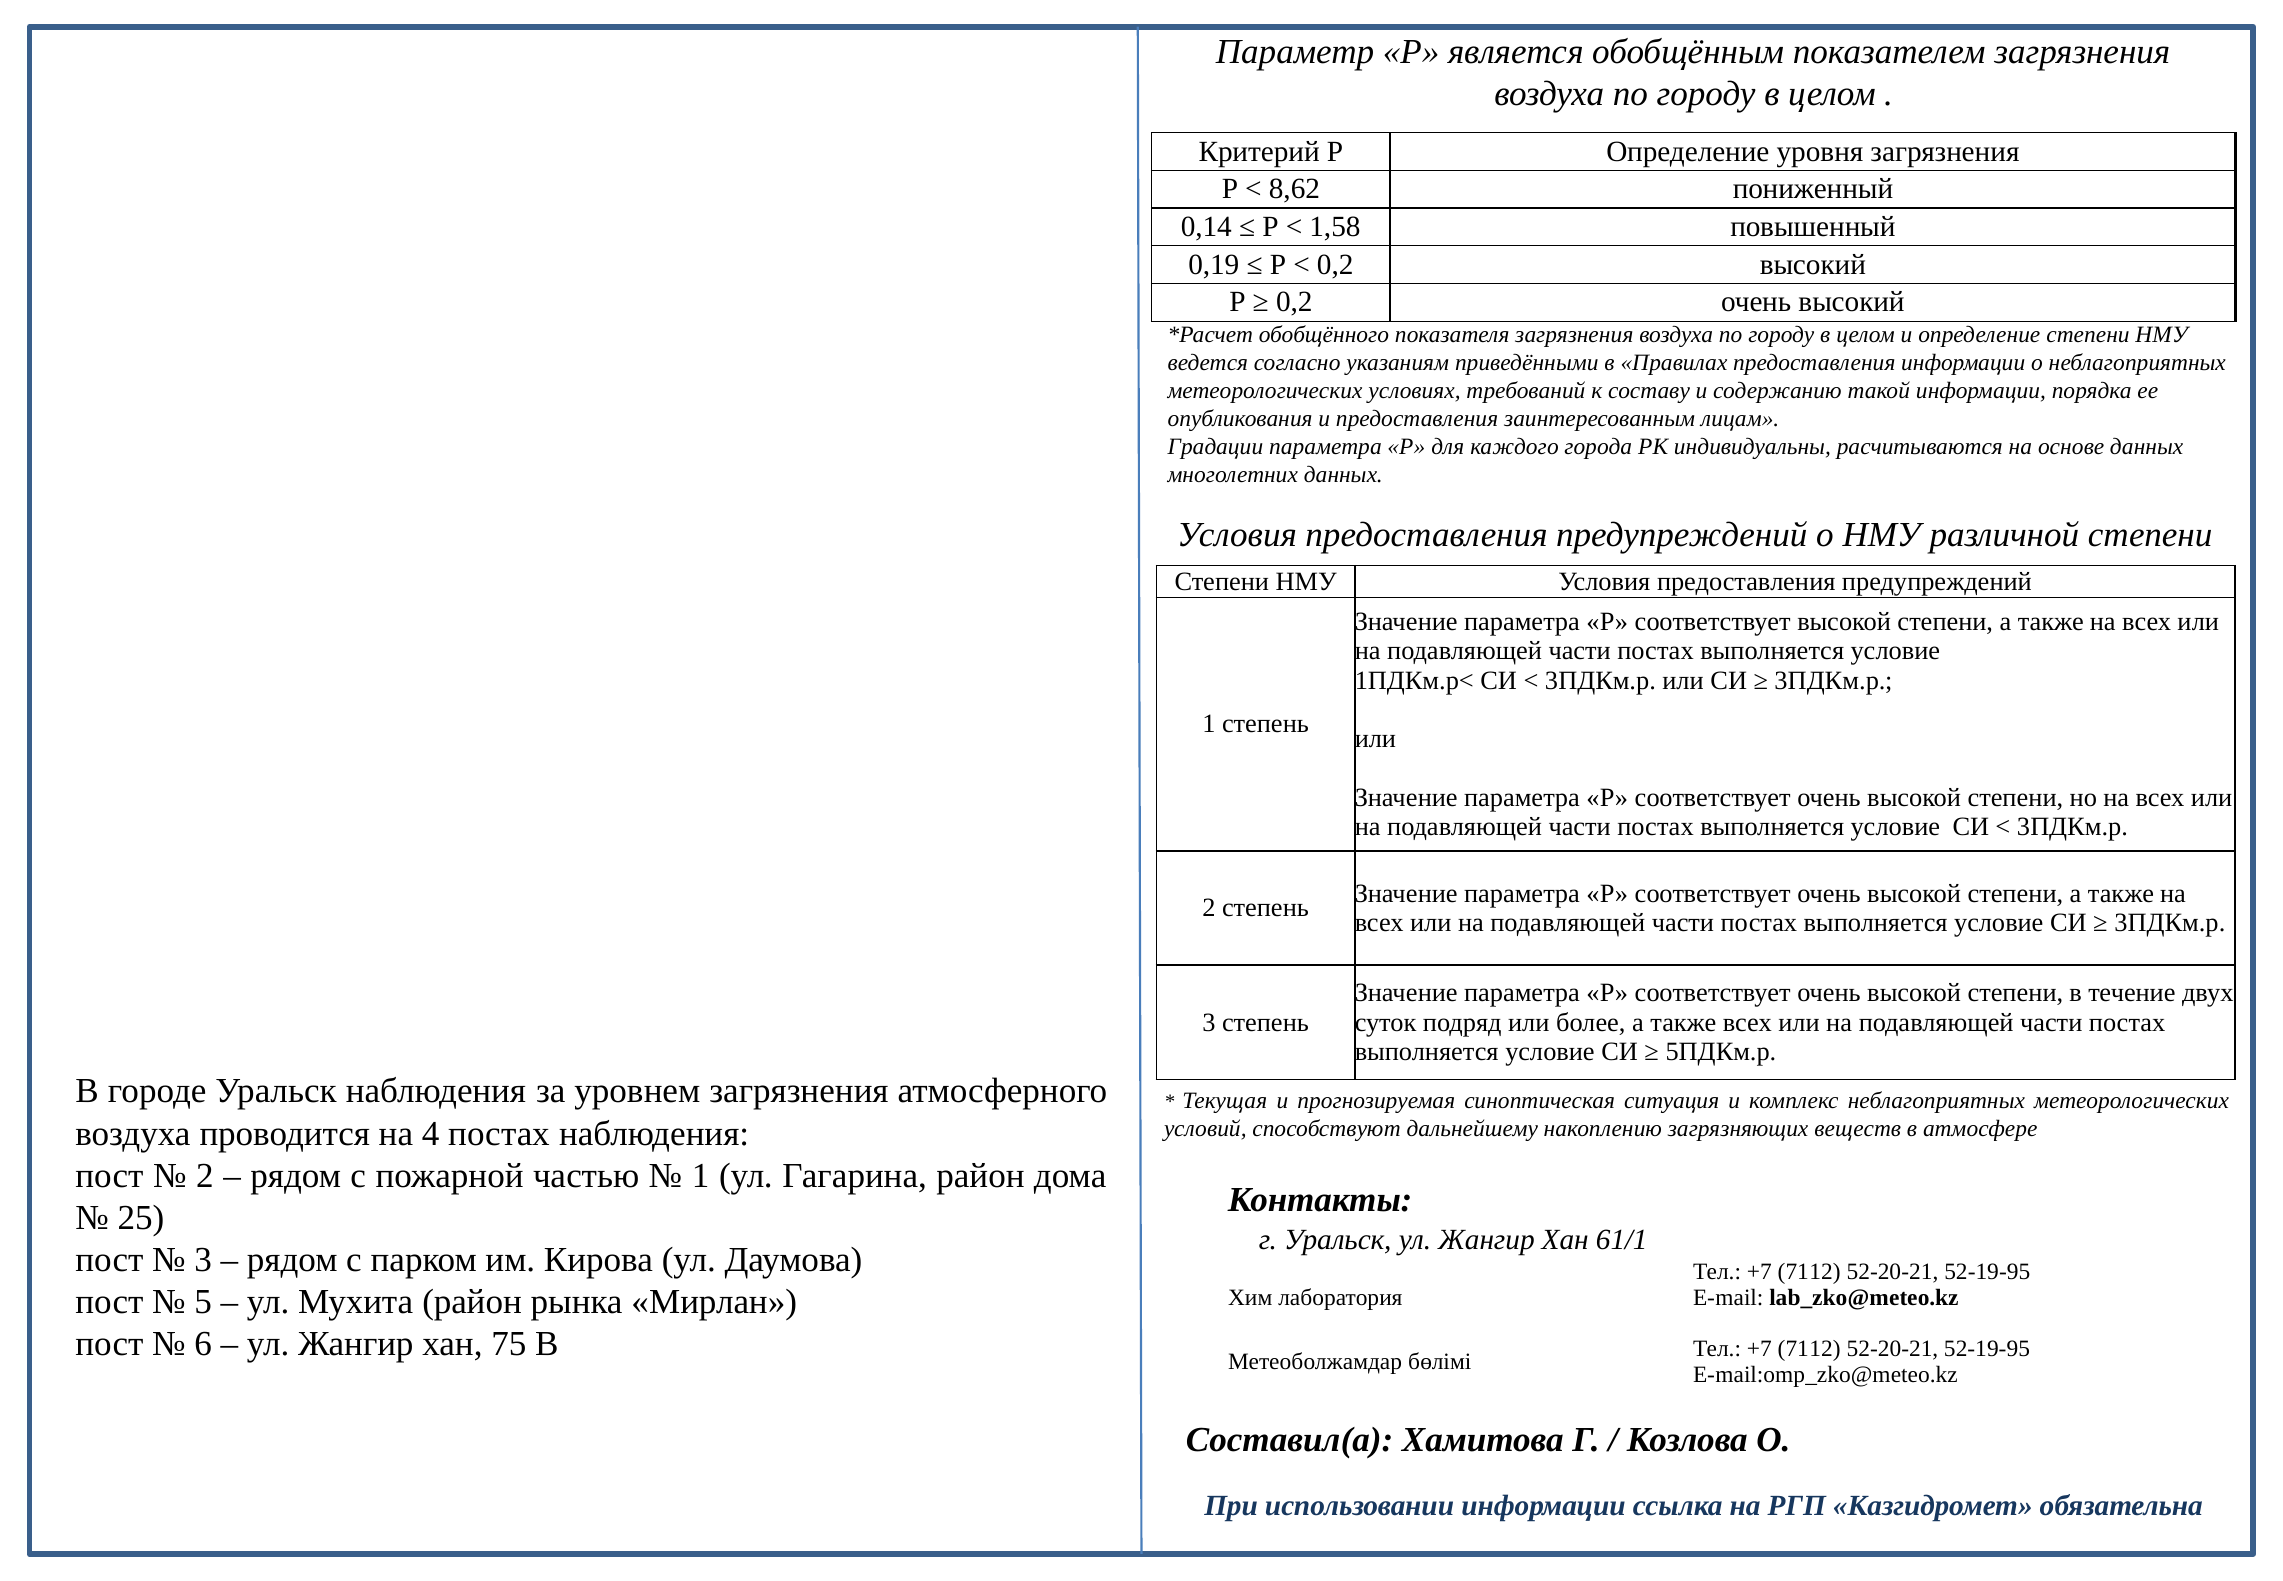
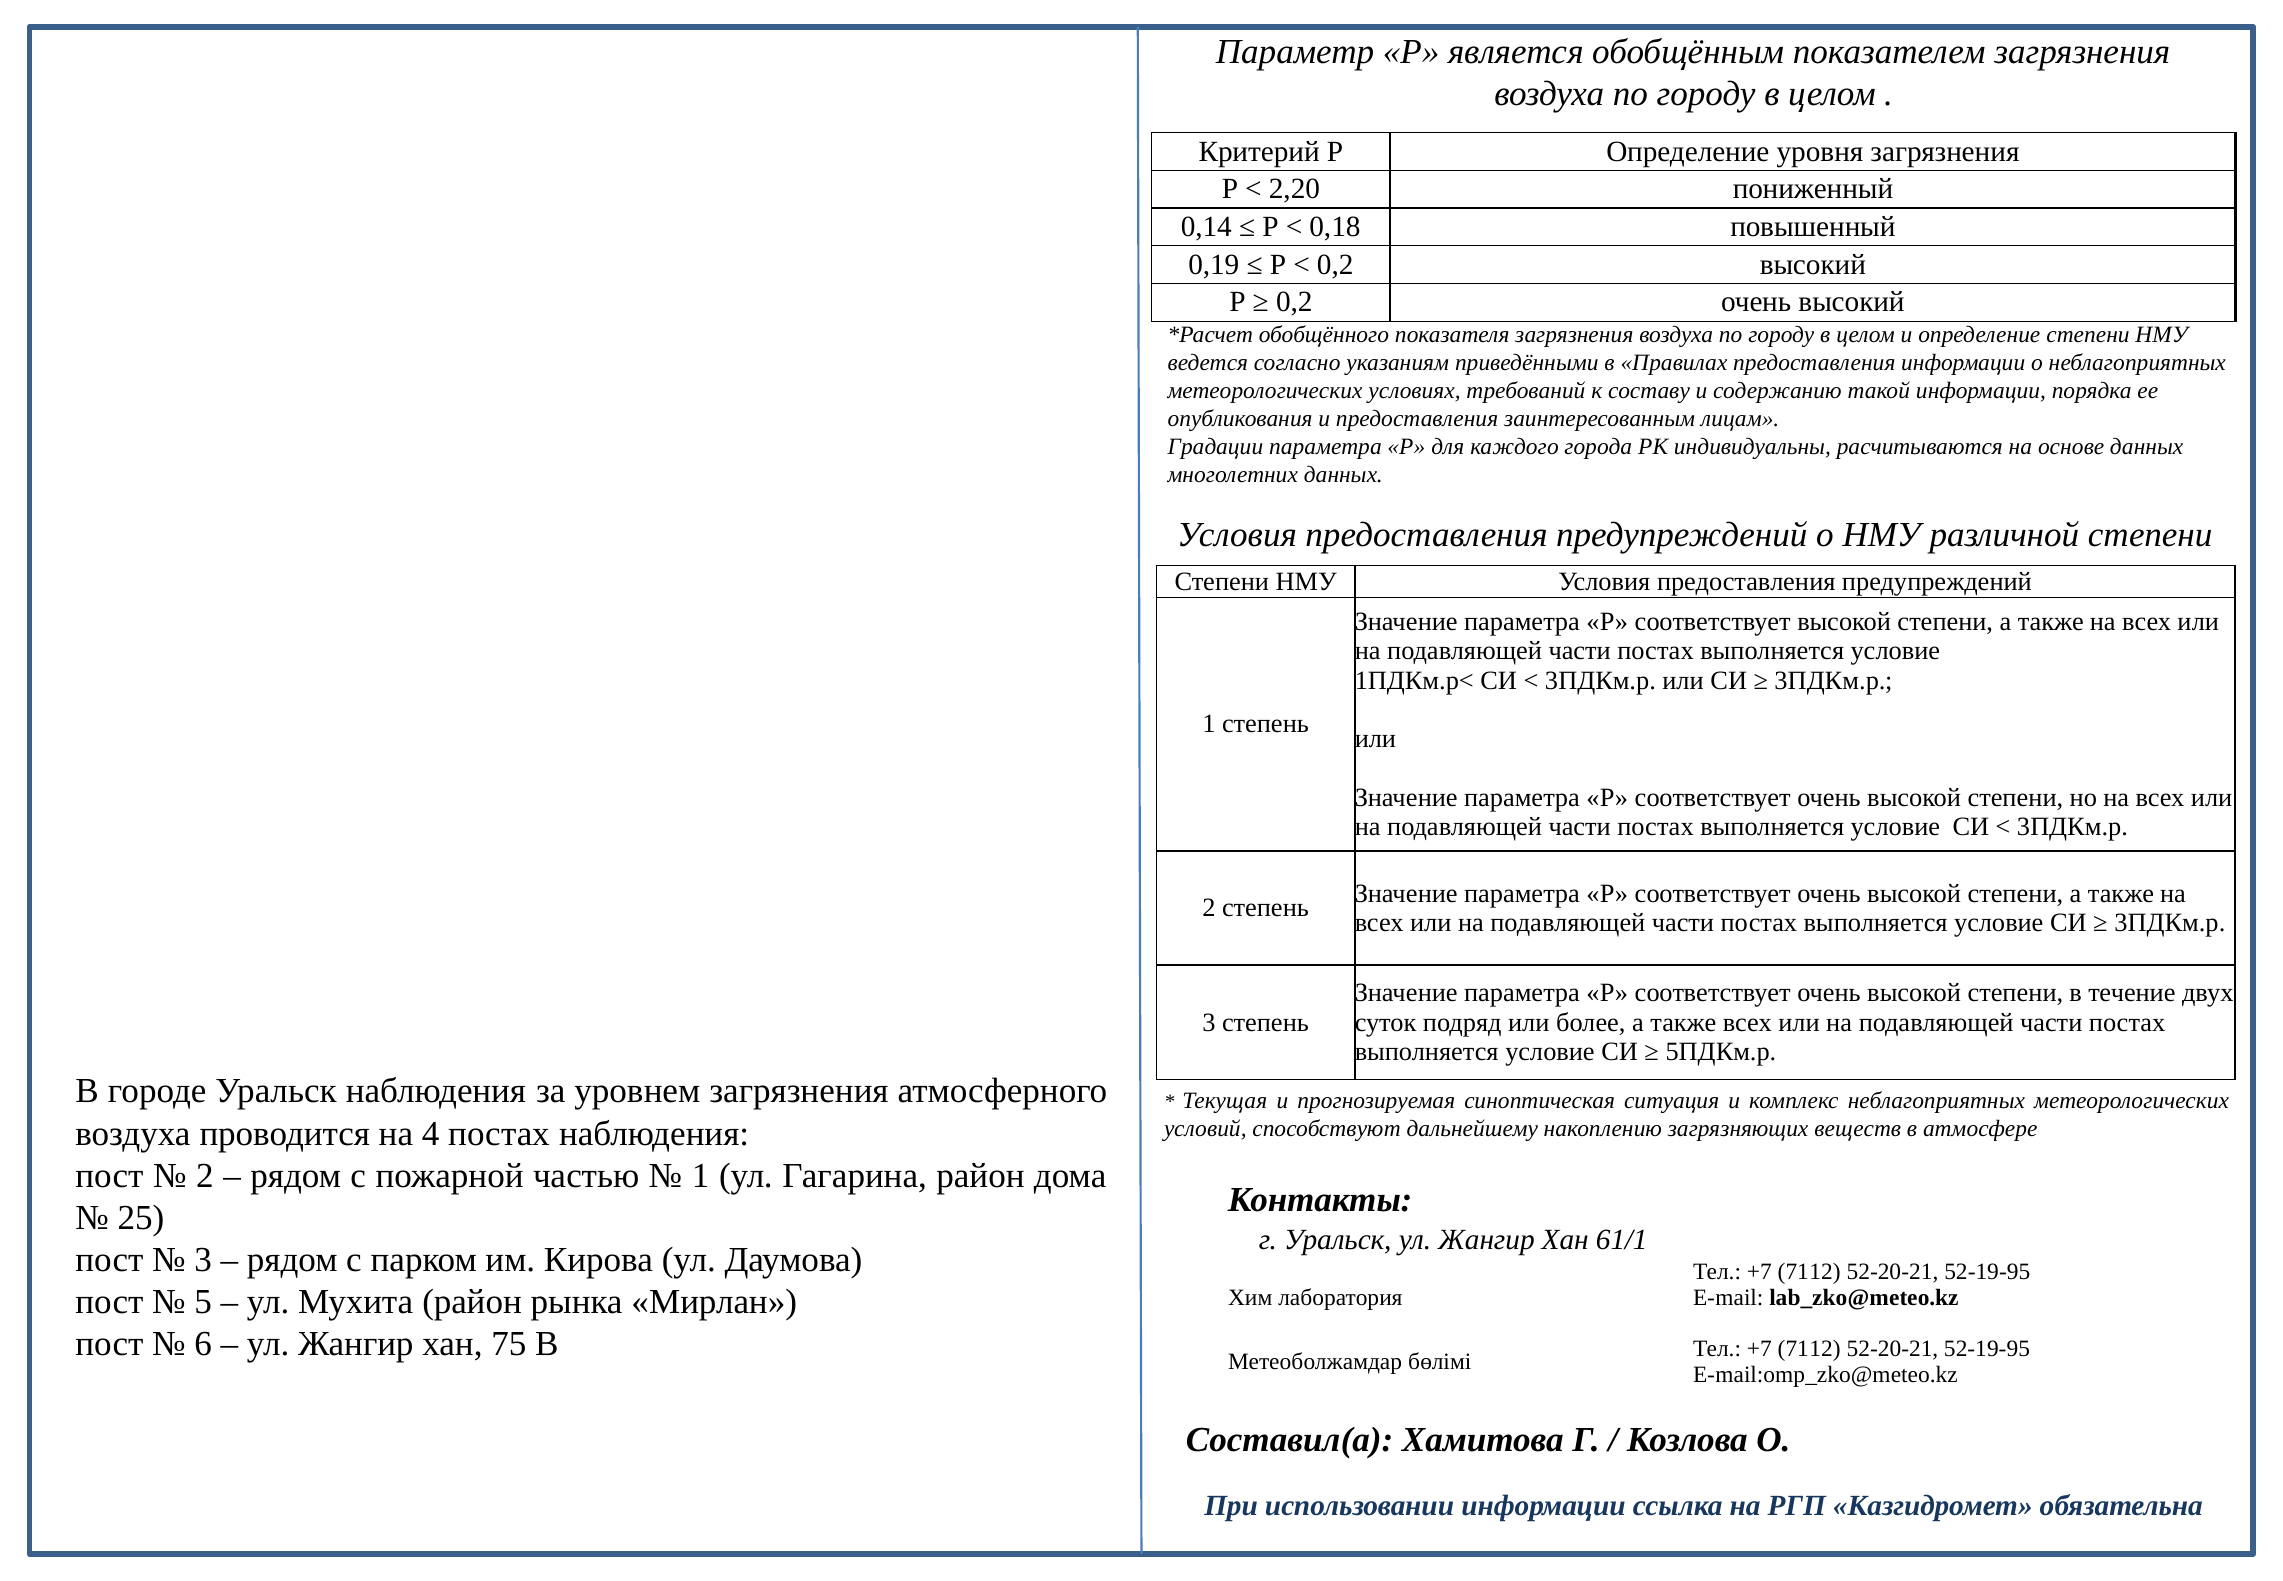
8,62: 8,62 -> 2,20
1,58: 1,58 -> 0,18
